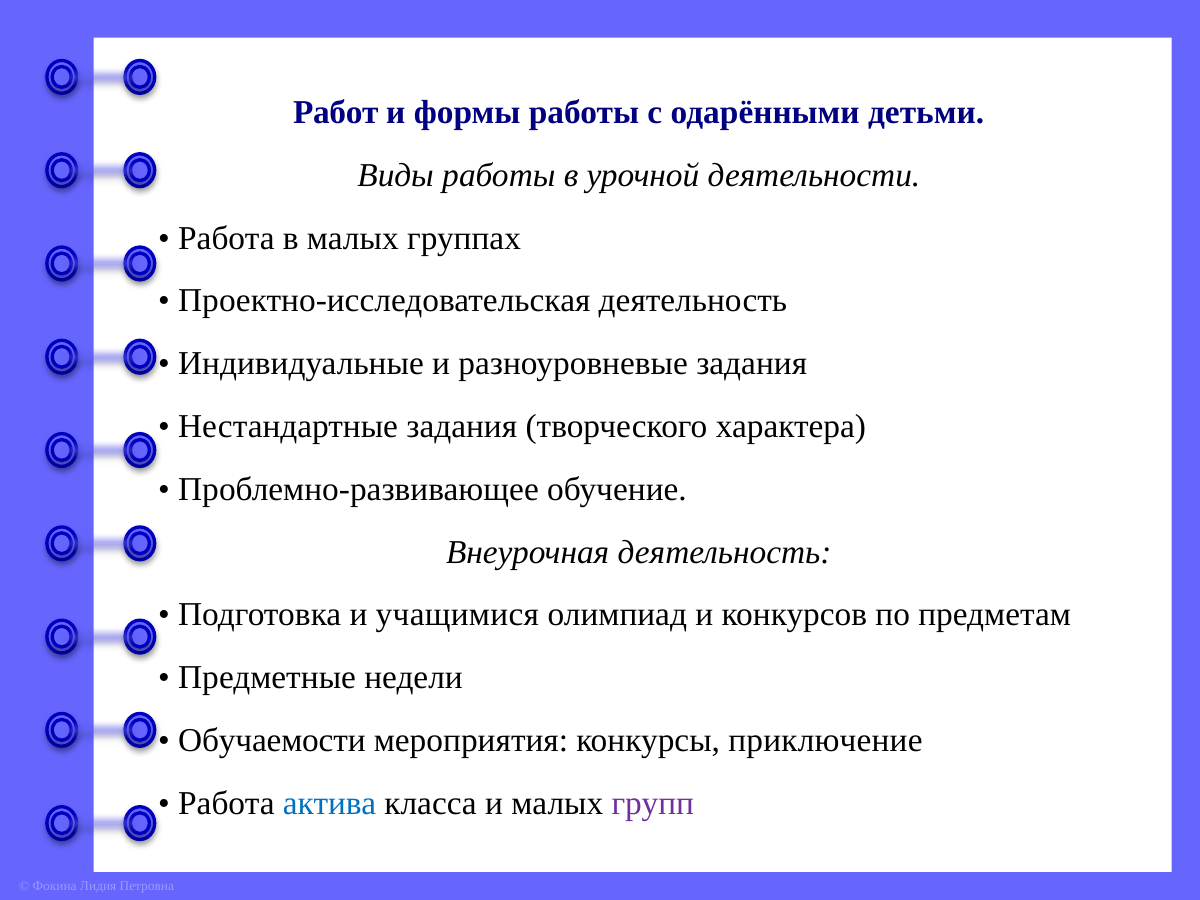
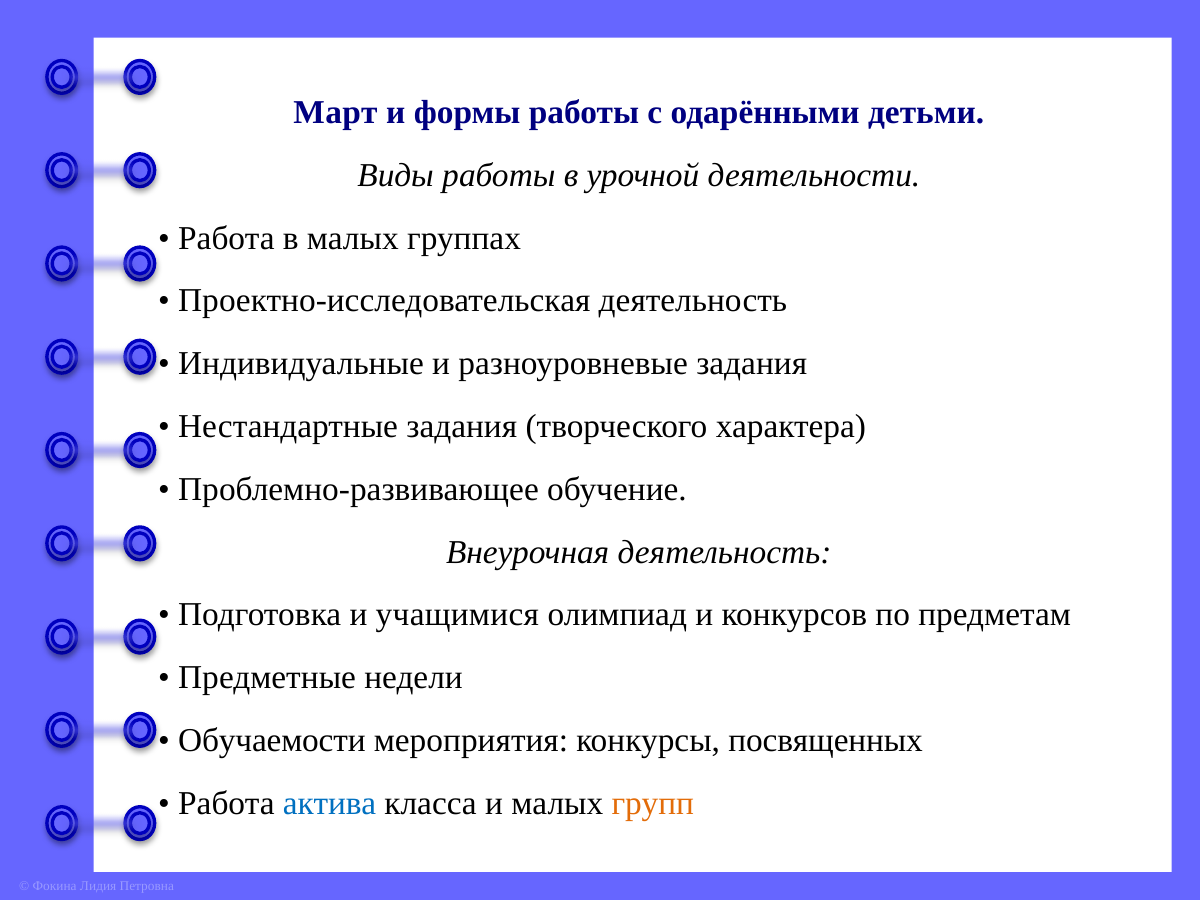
Работ: Работ -> Март
приключение: приключение -> посвященных
групп colour: purple -> orange
